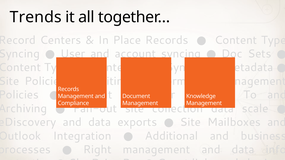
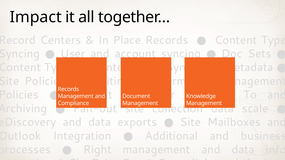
Trends: Trends -> Impact
